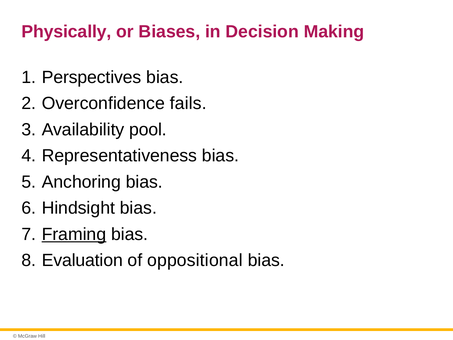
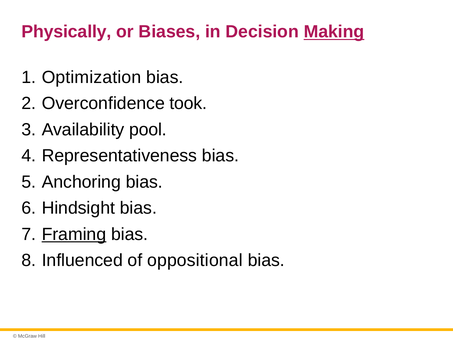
Making underline: none -> present
Perspectives: Perspectives -> Optimization
fails: fails -> took
Evaluation: Evaluation -> Influenced
